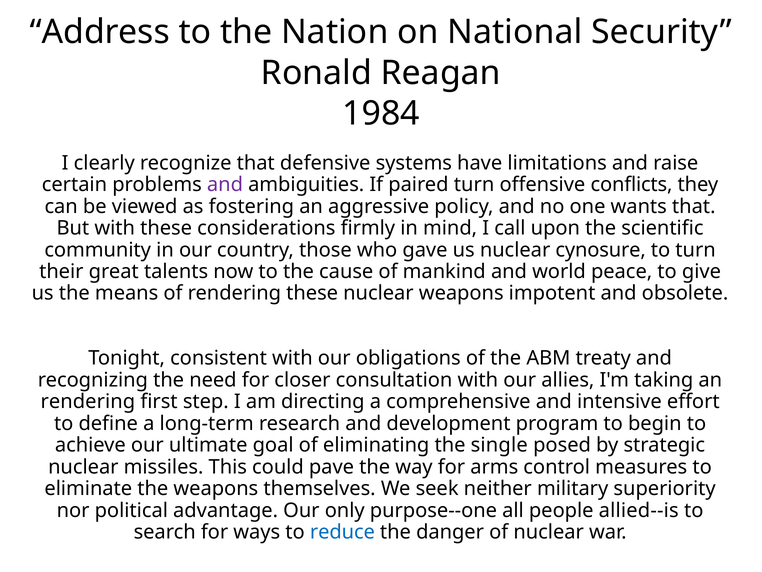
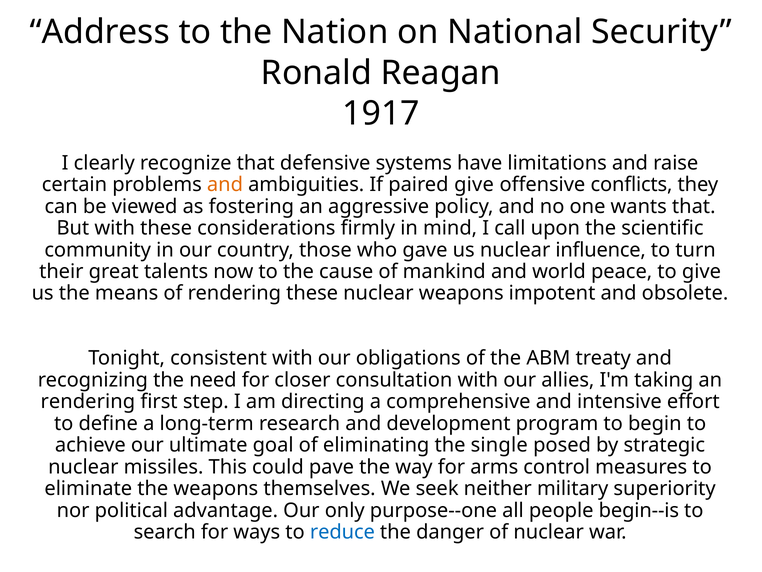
1984: 1984 -> 1917
and at (225, 184) colour: purple -> orange
paired turn: turn -> give
cynosure: cynosure -> influence
allied--is: allied--is -> begin--is
